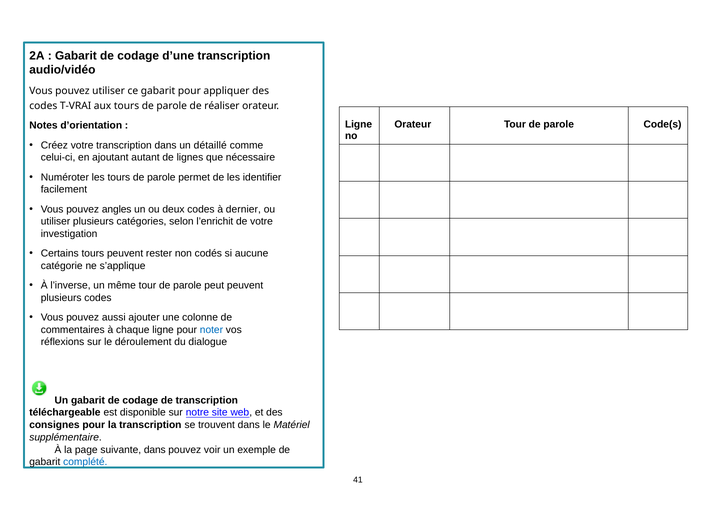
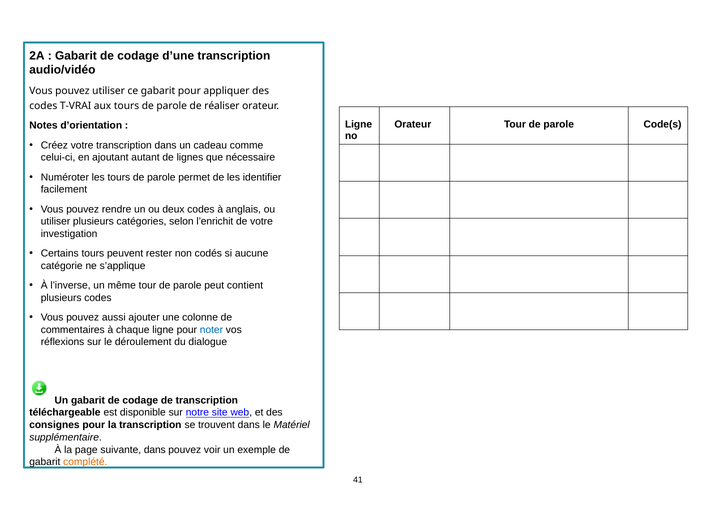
détaillé: détaillé -> cadeau
angles: angles -> rendre
dernier: dernier -> anglais
peut peuvent: peuvent -> contient
complété colour: blue -> orange
